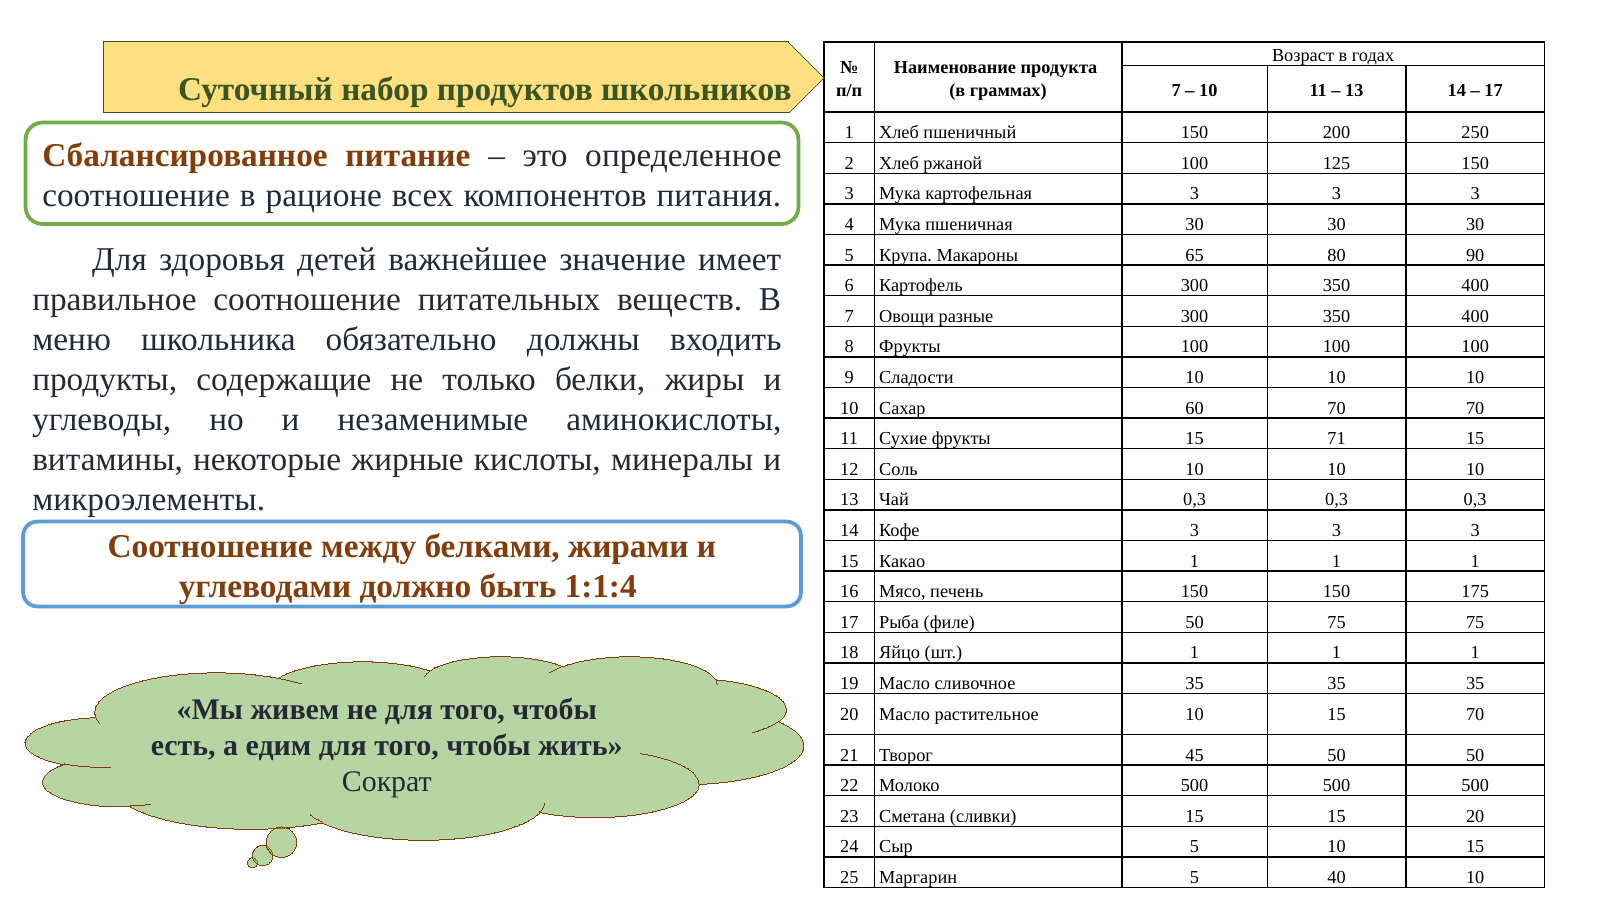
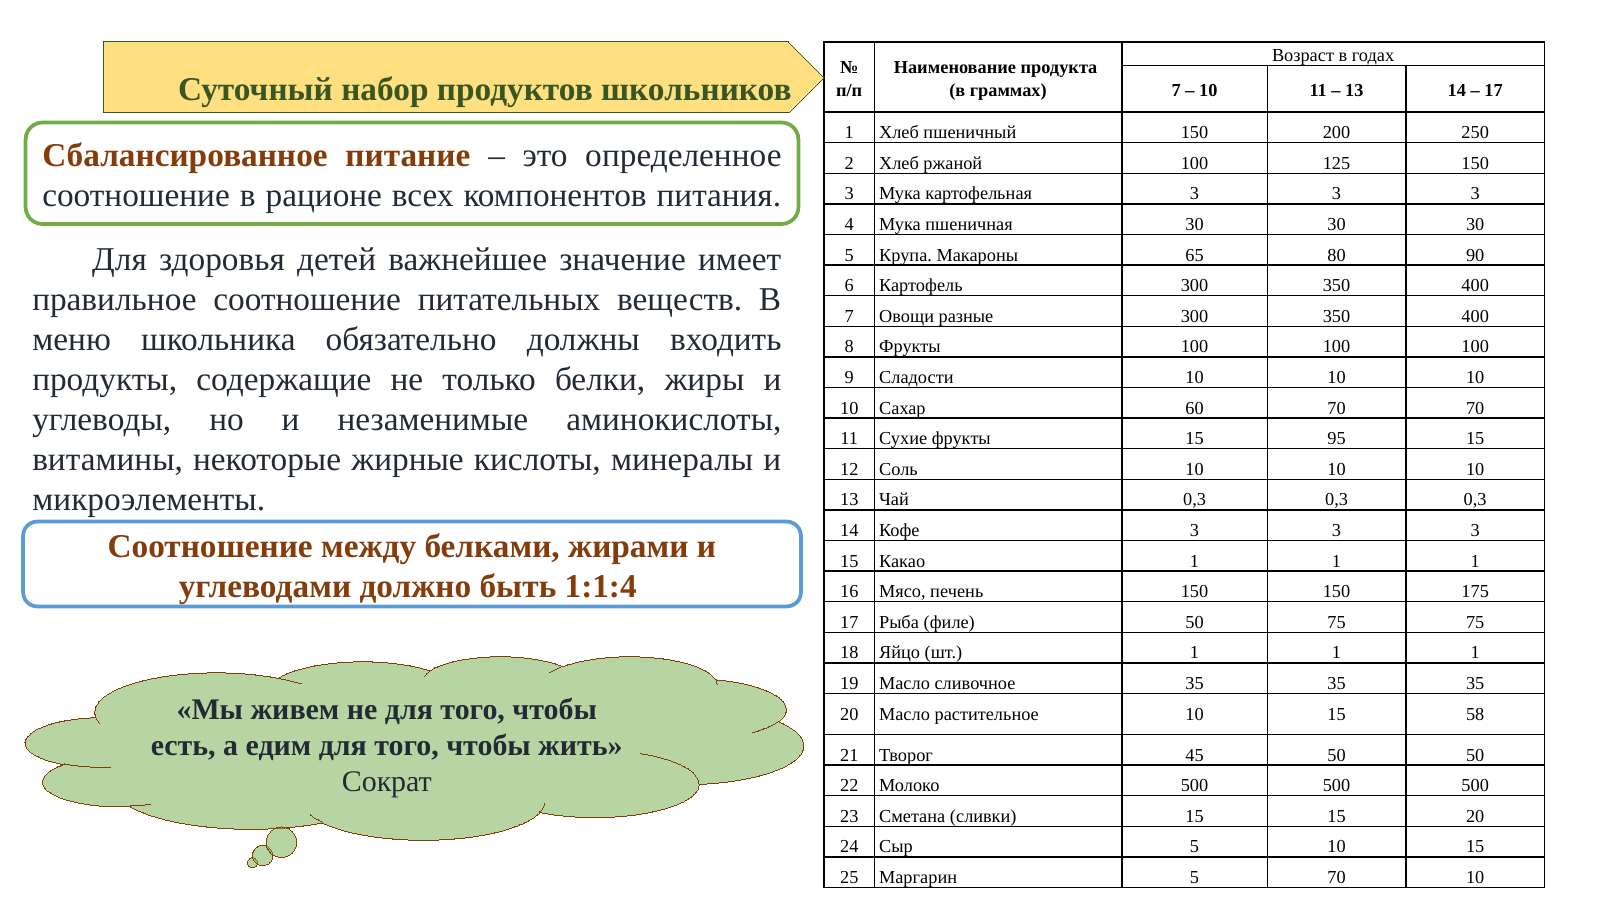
71: 71 -> 95
15 70: 70 -> 58
5 40: 40 -> 70
